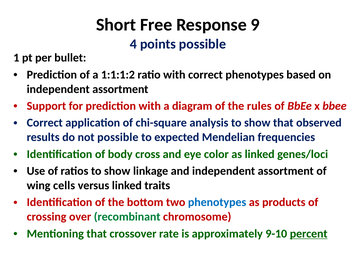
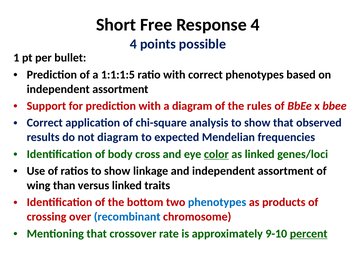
Response 9: 9 -> 4
1:1:1:2: 1:1:1:2 -> 1:1:1:5
not possible: possible -> diagram
color underline: none -> present
cells: cells -> than
recombinant colour: green -> blue
